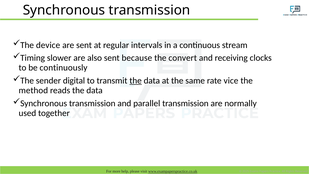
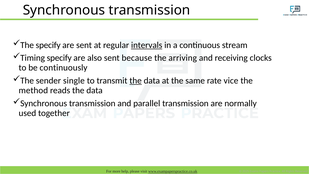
The device: device -> specify
intervals underline: none -> present
Timing slower: slower -> specify
convert: convert -> arriving
digital: digital -> single
